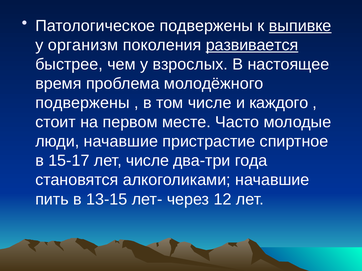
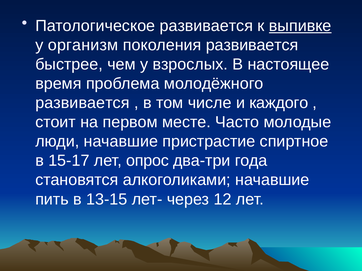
Патологическое подвержены: подвержены -> развивается
развивается at (252, 45) underline: present -> none
подвержены at (82, 103): подвержены -> развивается
лет числе: числе -> опрос
